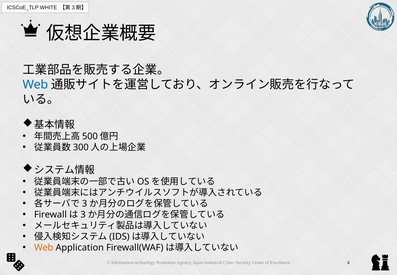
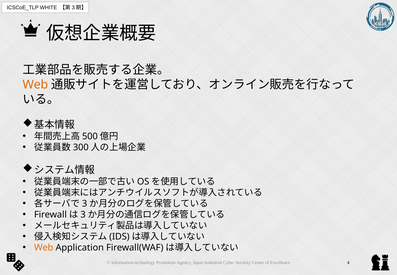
Web at (35, 85) colour: blue -> orange
